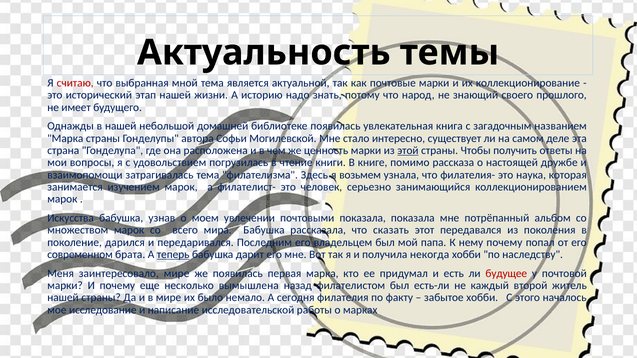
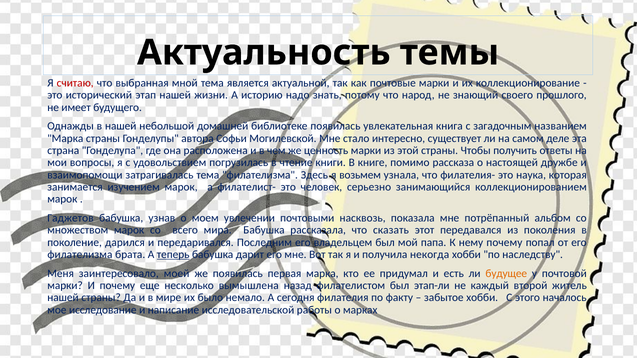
этой underline: present -> none
Искусства: Искусства -> Гаджетов
почтовыми показала: показала -> насквозь
современном at (80, 255): современном -> филателизма
заинтересовало мире: мире -> моей
будущее colour: red -> orange
есть-ли: есть-ли -> этап-ли
